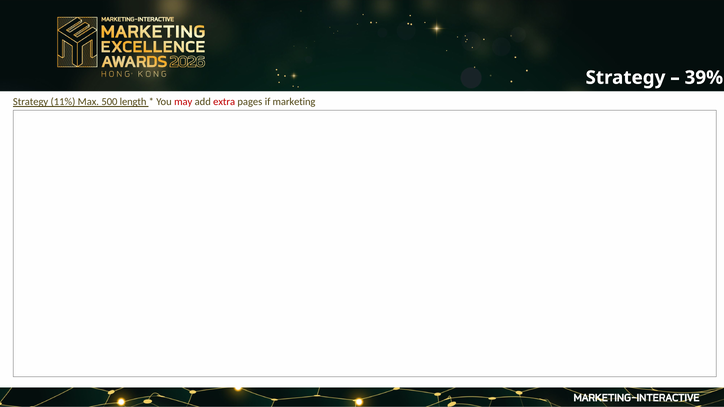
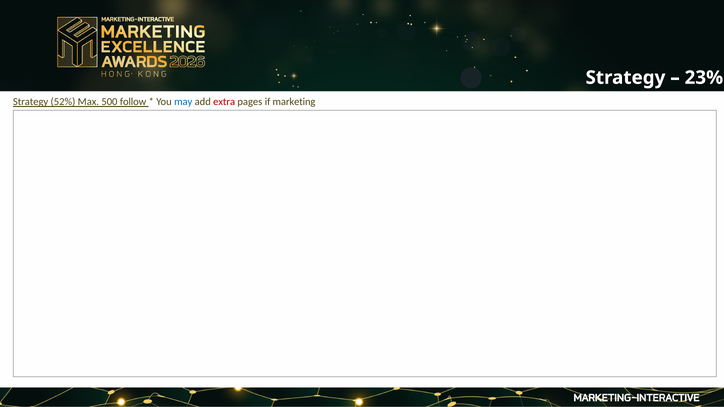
39%: 39% -> 23%
11%: 11% -> 52%
length: length -> follow
may colour: red -> blue
